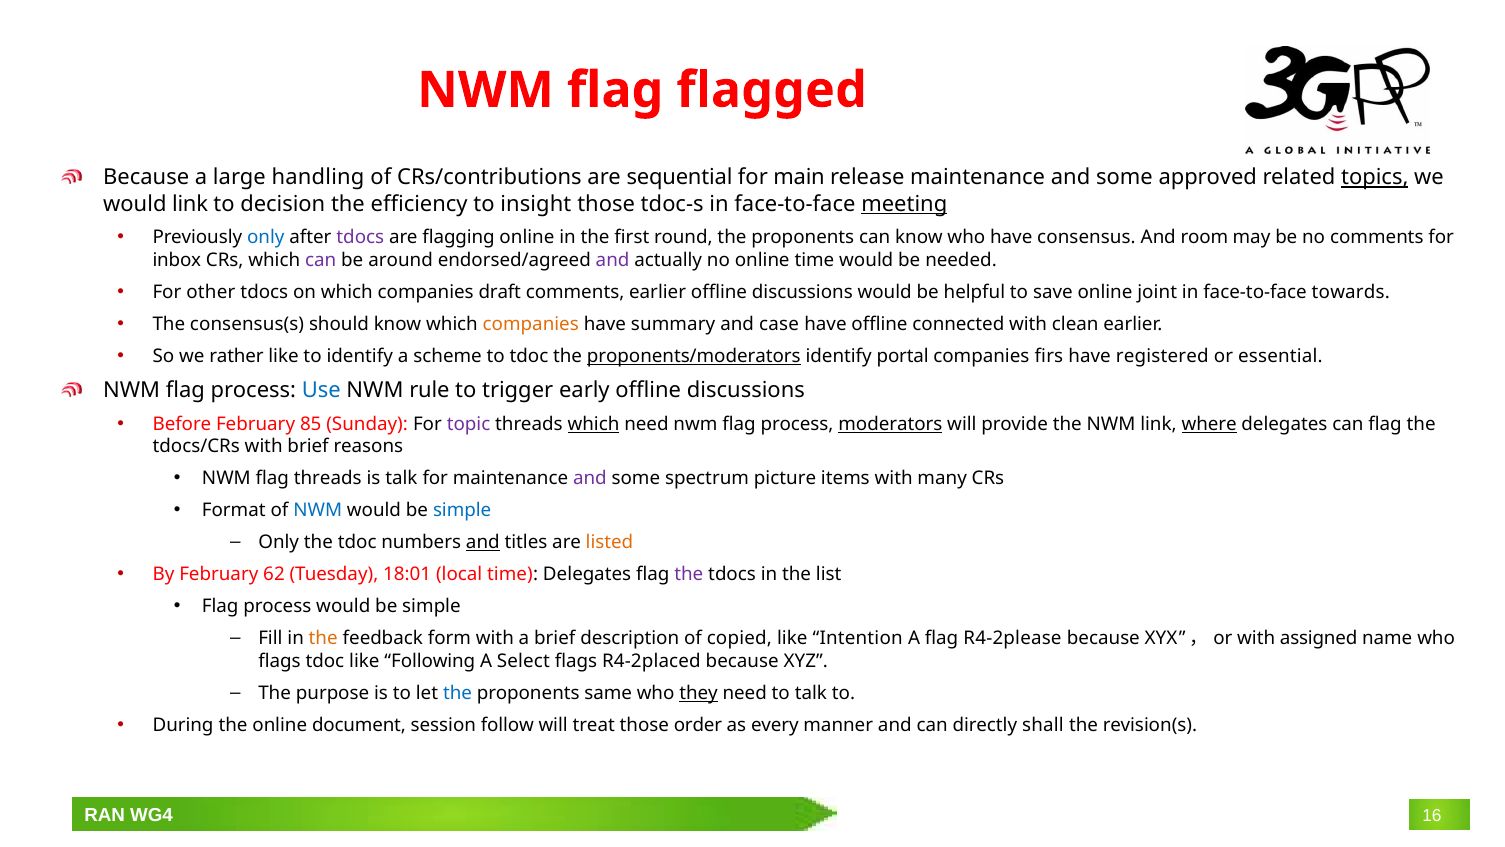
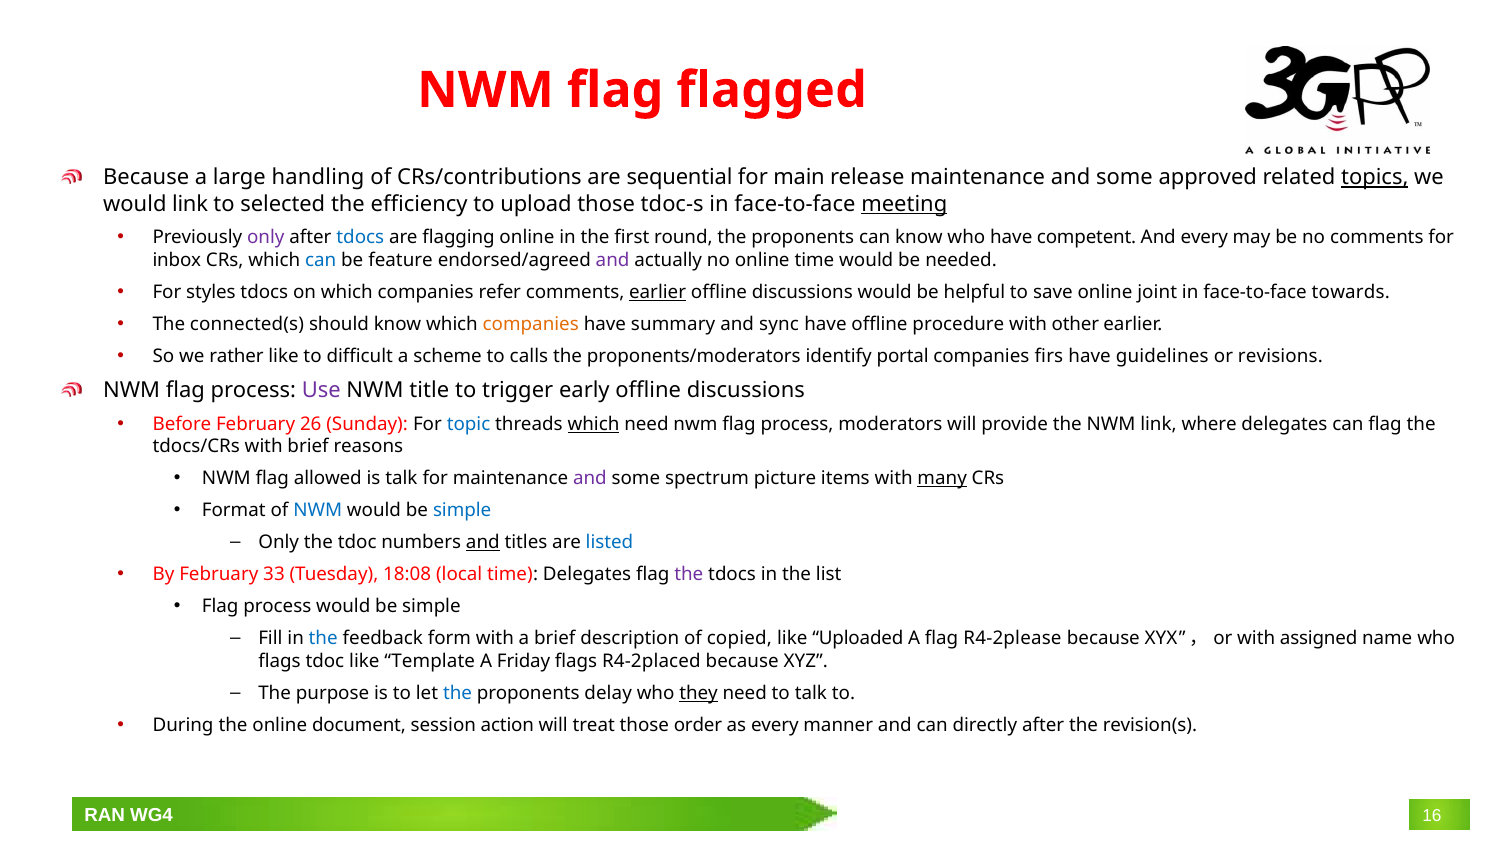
decision: decision -> selected
insight: insight -> upload
only at (266, 238) colour: blue -> purple
tdocs at (360, 238) colour: purple -> blue
consensus: consensus -> competent
And room: room -> every
can at (321, 260) colour: purple -> blue
around: around -> feature
other: other -> styles
draft: draft -> refer
earlier at (658, 292) underline: none -> present
consensus(s: consensus(s -> connected(s
case: case -> sync
connected: connected -> procedure
clean: clean -> other
to identify: identify -> difficult
to tdoc: tdoc -> calls
proponents/moderators underline: present -> none
registered: registered -> guidelines
essential: essential -> revisions
Use colour: blue -> purple
rule: rule -> title
85: 85 -> 26
topic colour: purple -> blue
moderators underline: present -> none
where underline: present -> none
flag threads: threads -> allowed
many underline: none -> present
listed colour: orange -> blue
62: 62 -> 33
18:01: 18:01 -> 18:08
the at (323, 638) colour: orange -> blue
Intention: Intention -> Uploaded
Following: Following -> Template
Select: Select -> Friday
same: same -> delay
follow: follow -> action
directly shall: shall -> after
